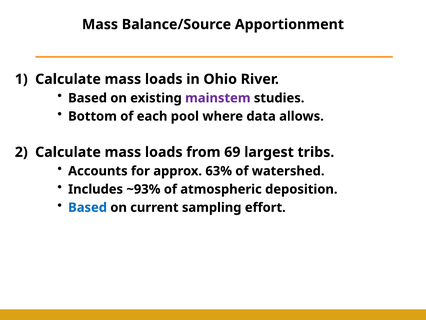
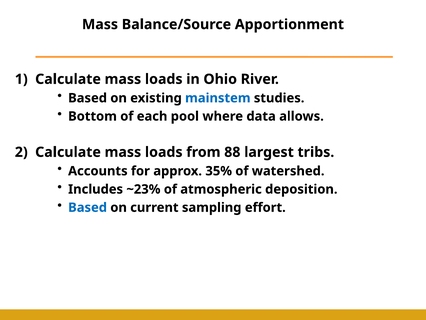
mainstem colour: purple -> blue
69: 69 -> 88
63%: 63% -> 35%
~93%: ~93% -> ~23%
